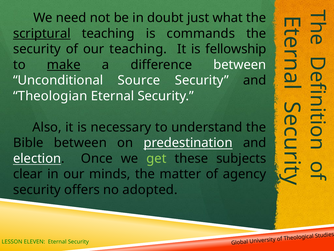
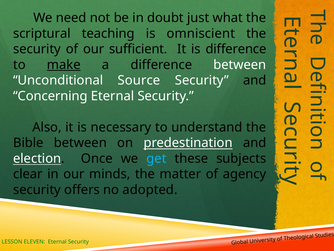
scriptural underline: present -> none
commands: commands -> omniscient
our teaching: teaching -> sufficient
is fellowship: fellowship -> difference
Theologian: Theologian -> Concerning
get colour: light green -> light blue
